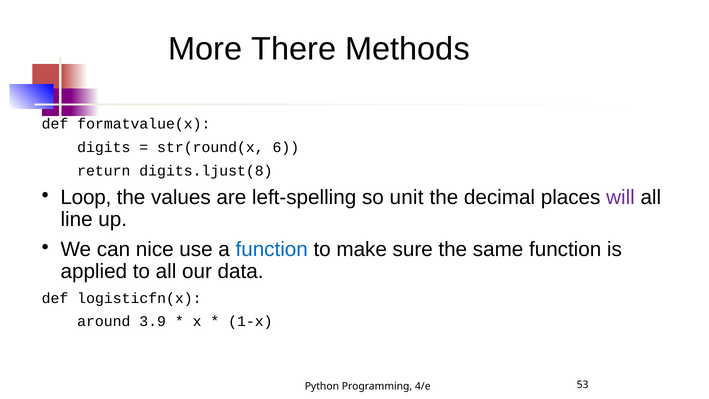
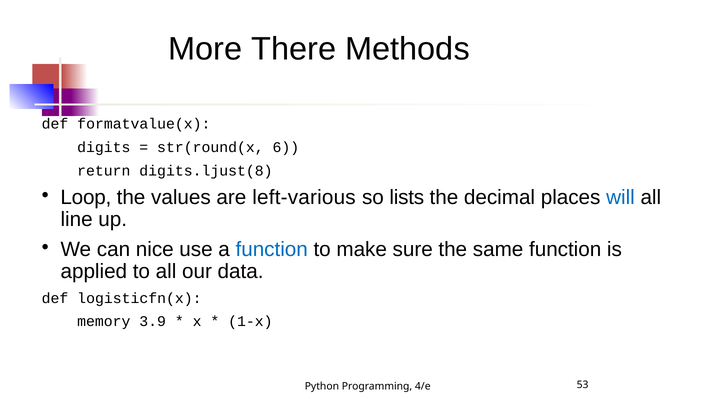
left-spelling: left-spelling -> left-various
unit: unit -> lists
will colour: purple -> blue
around: around -> memory
